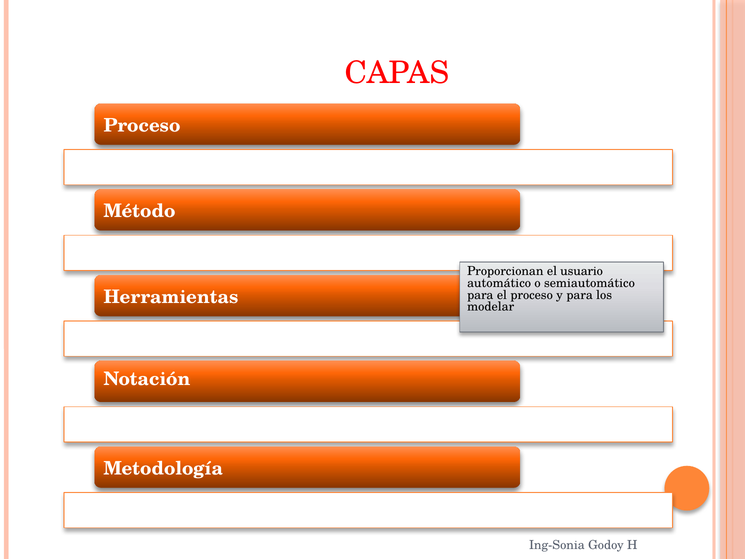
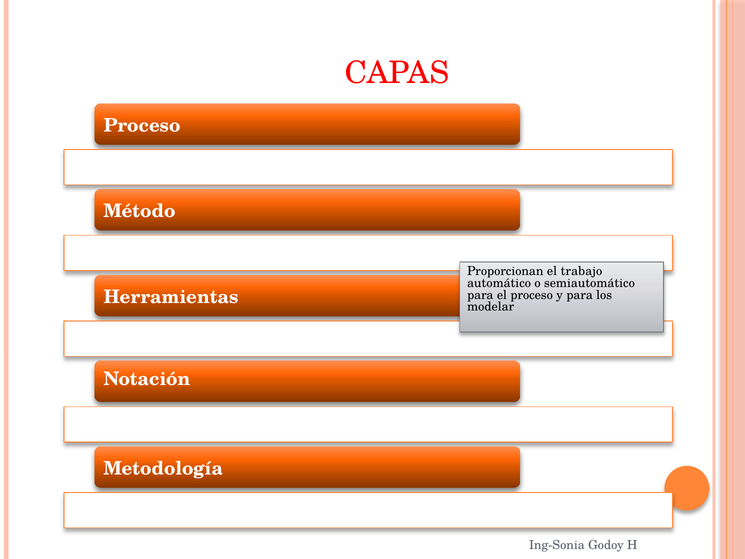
usuario: usuario -> trabajo
